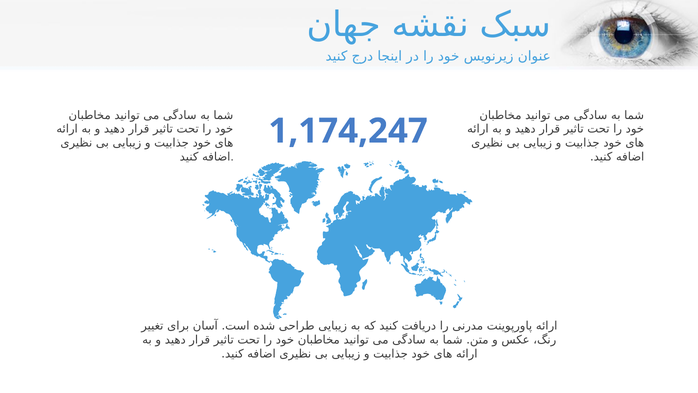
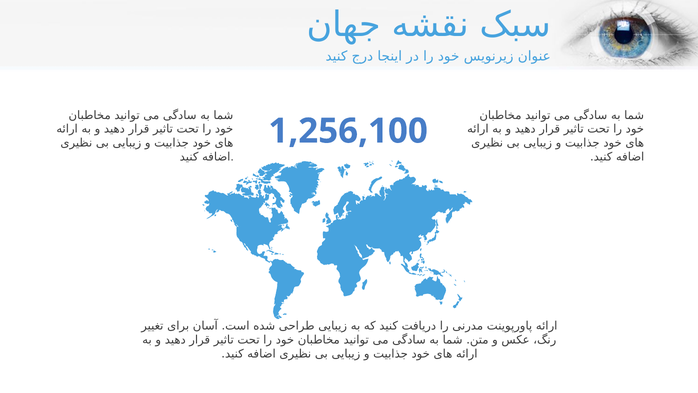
1,174,247: 1,174,247 -> 1,256,100
